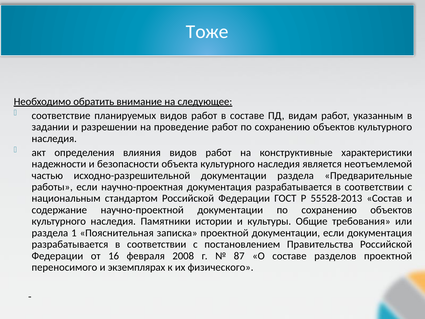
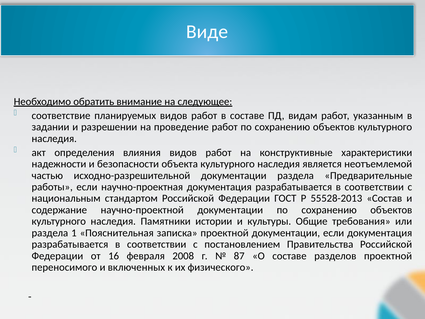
Тоже: Тоже -> Виде
экземплярах: экземплярах -> включенных
